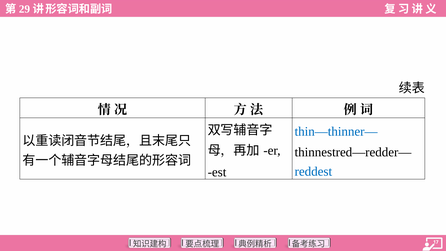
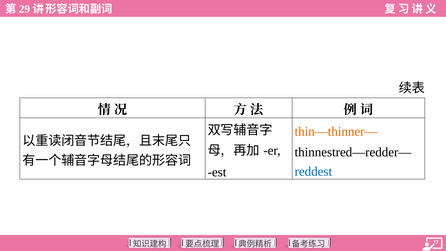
thin—thinner— colour: blue -> orange
